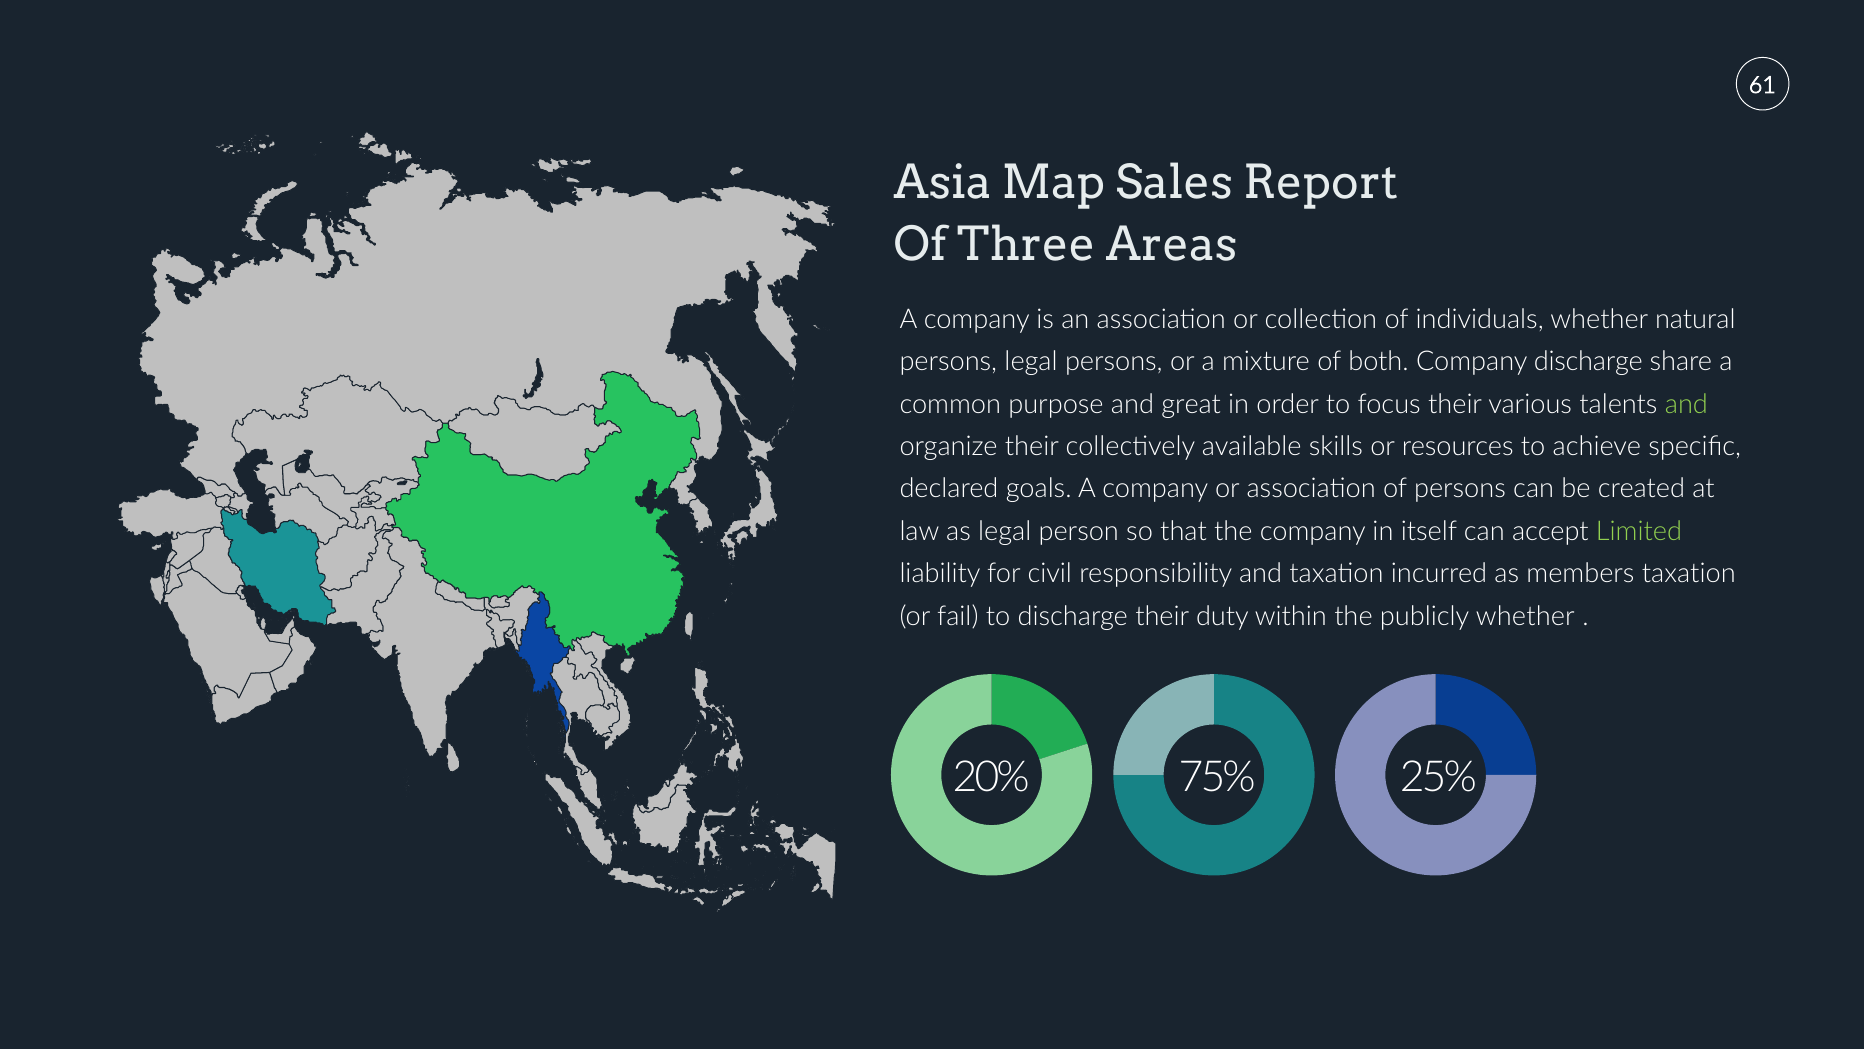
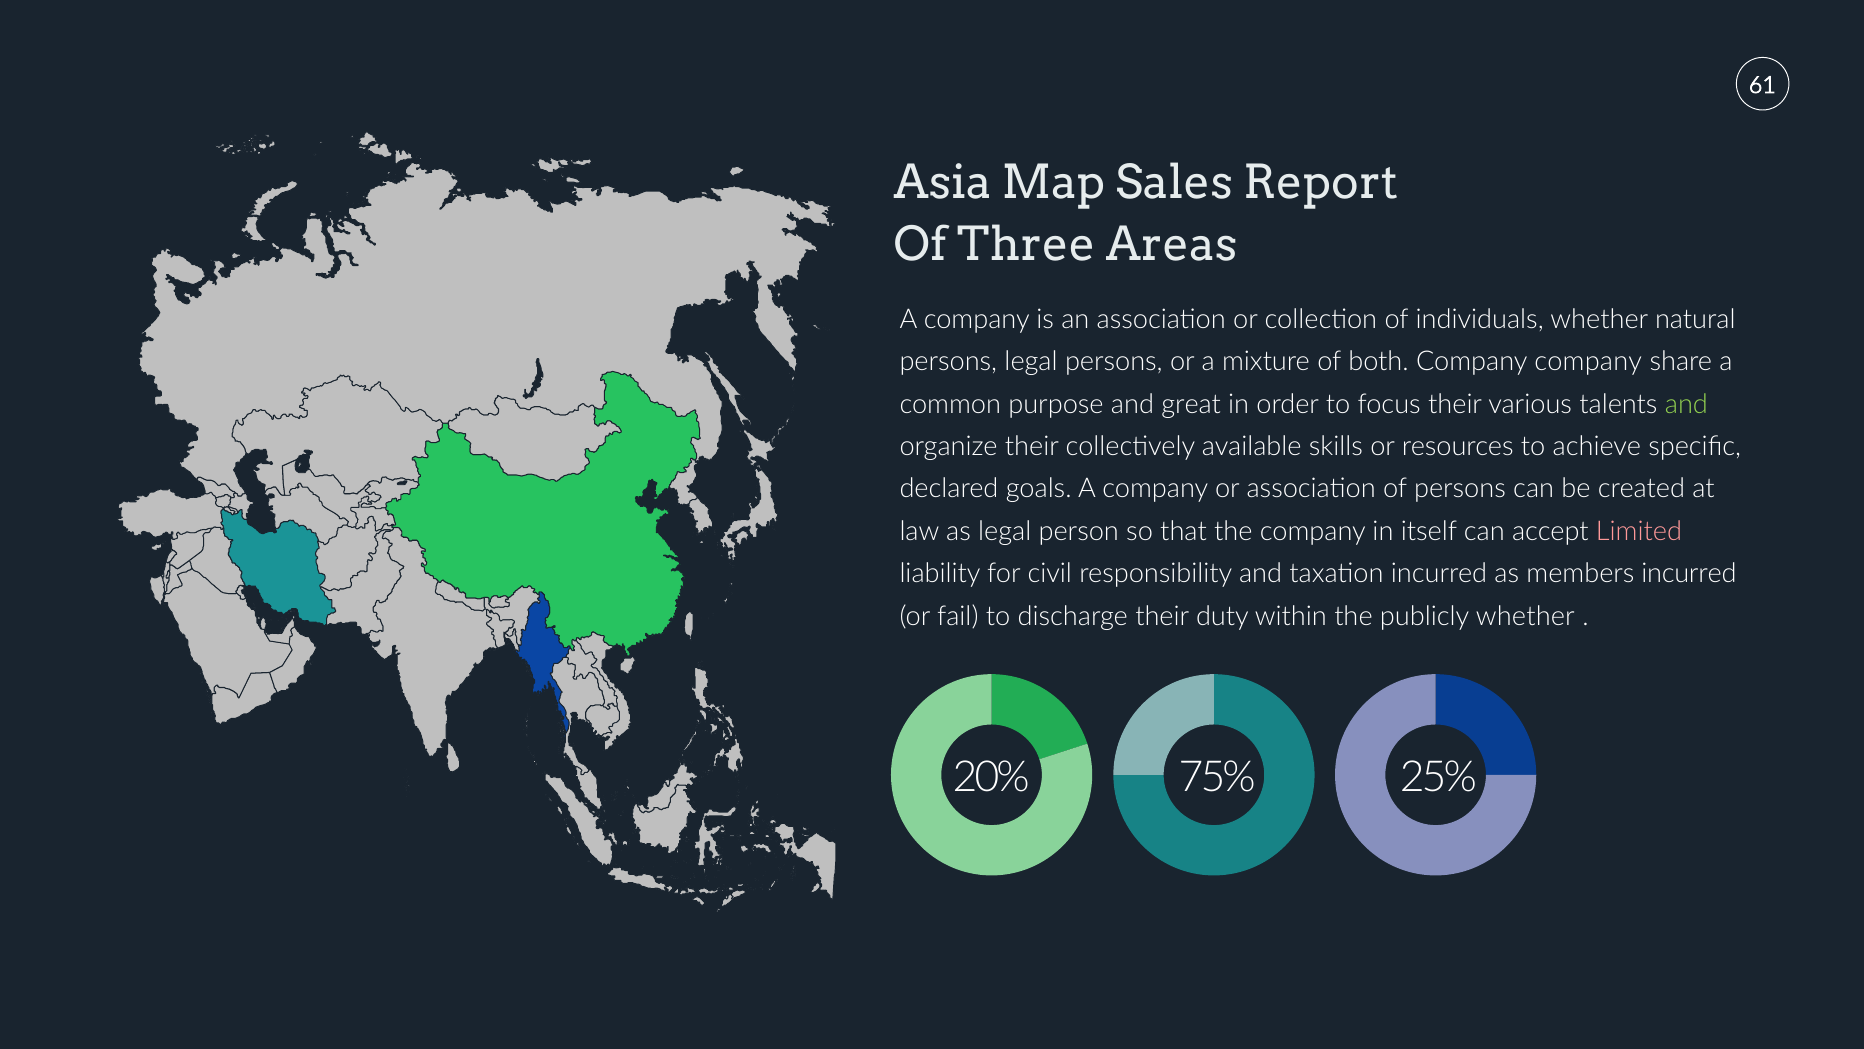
Company discharge: discharge -> company
Limited colour: light green -> pink
members taxation: taxation -> incurred
